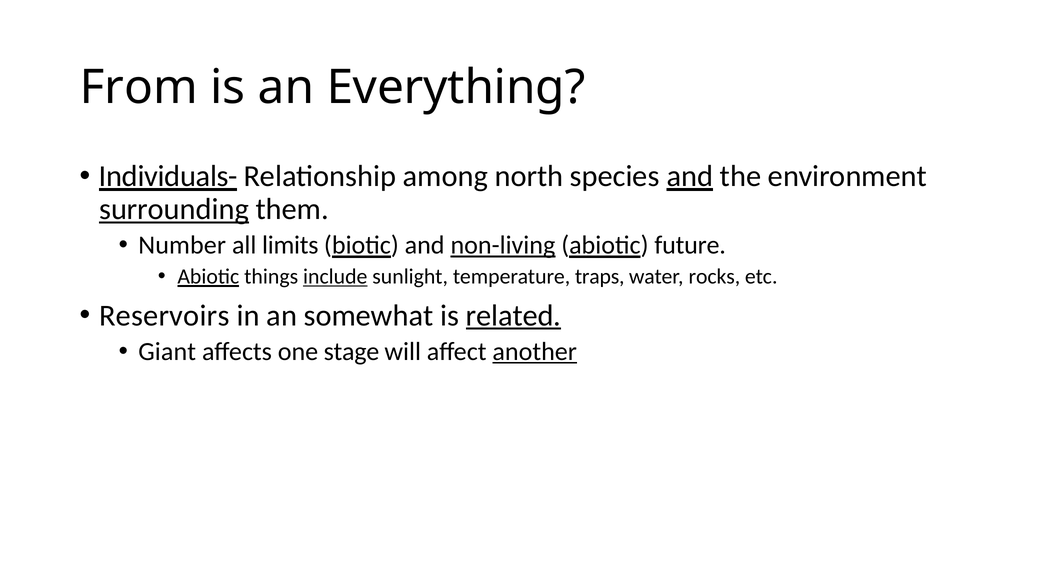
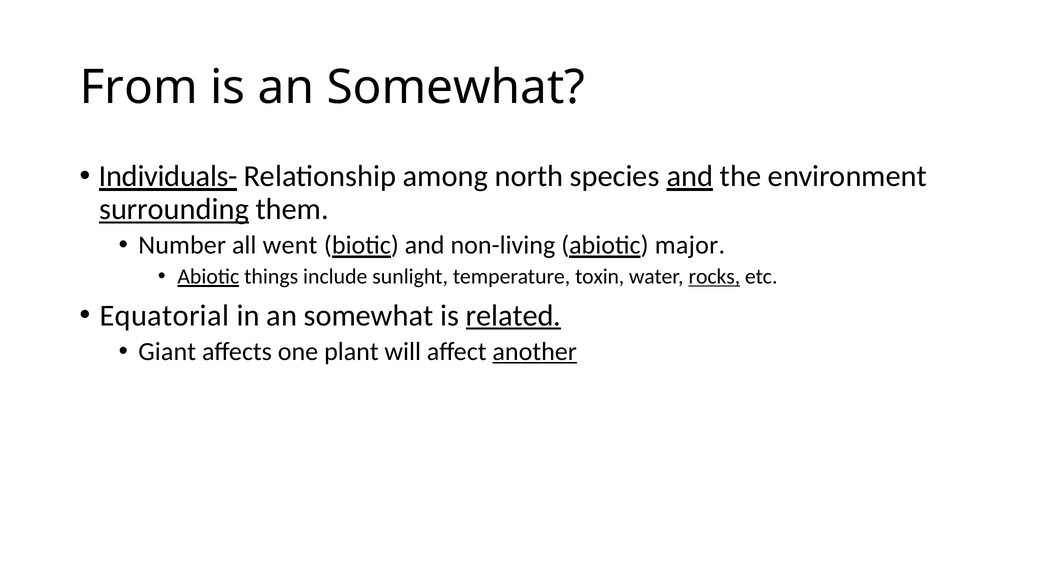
is an Everything: Everything -> Somewhat
limits: limits -> went
non-living underline: present -> none
future: future -> major
include underline: present -> none
traps: traps -> toxin
rocks underline: none -> present
Reservoirs: Reservoirs -> Equatorial
stage: stage -> plant
